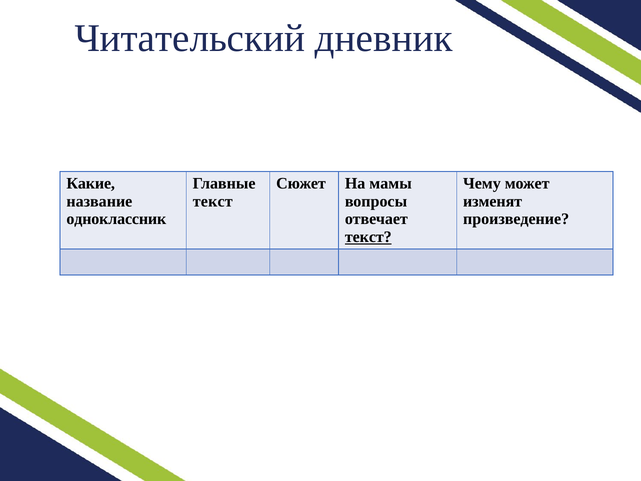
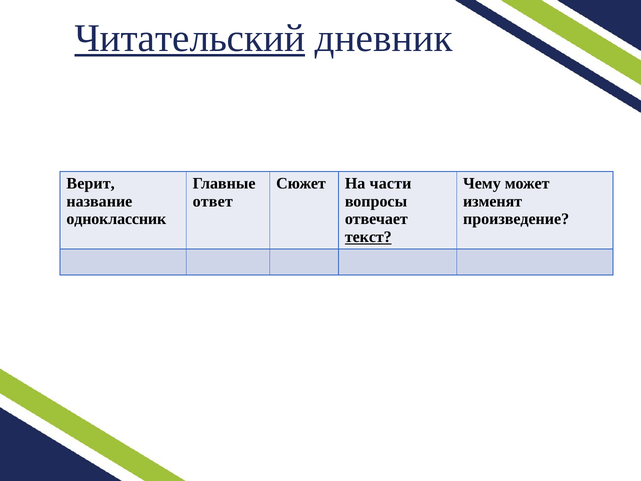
Читательский underline: none -> present
Какие: Какие -> Верит
мамы: мамы -> части
текст at (213, 201): текст -> ответ
